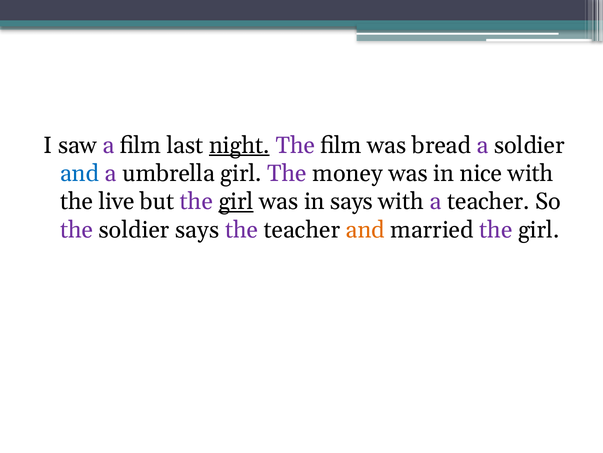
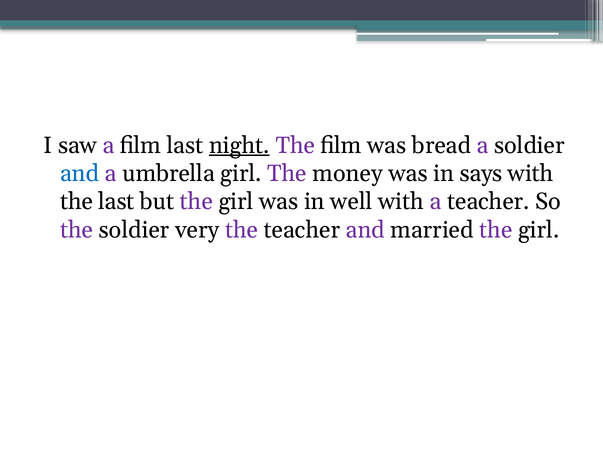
nice: nice -> says
the live: live -> last
girl at (236, 201) underline: present -> none
in says: says -> well
soldier says: says -> very
and at (365, 230) colour: orange -> purple
